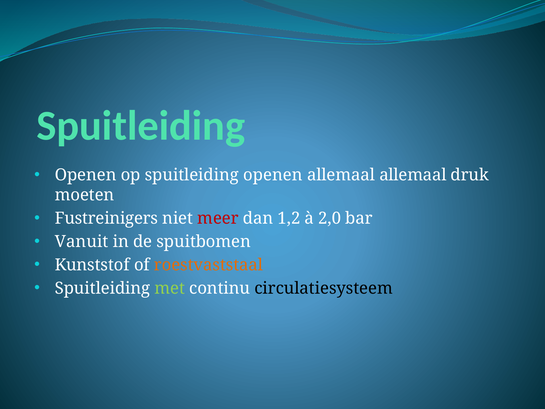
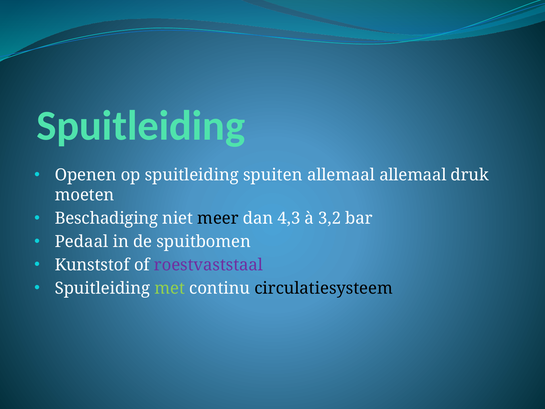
spuitleiding openen: openen -> spuiten
Fustreinigers: Fustreinigers -> Beschadiging
meer colour: red -> black
1,2: 1,2 -> 4,3
2,0: 2,0 -> 3,2
Vanuit: Vanuit -> Pedaal
roestvaststaal colour: orange -> purple
